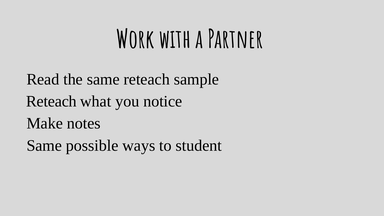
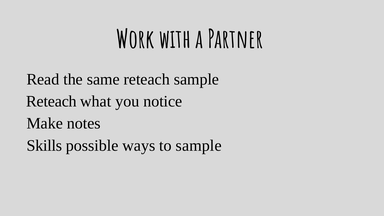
Same at (44, 146): Same -> Skills
to student: student -> sample
